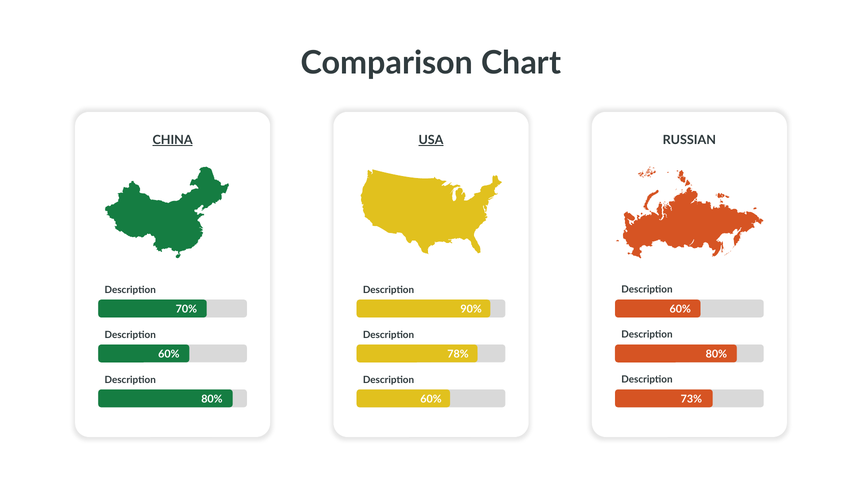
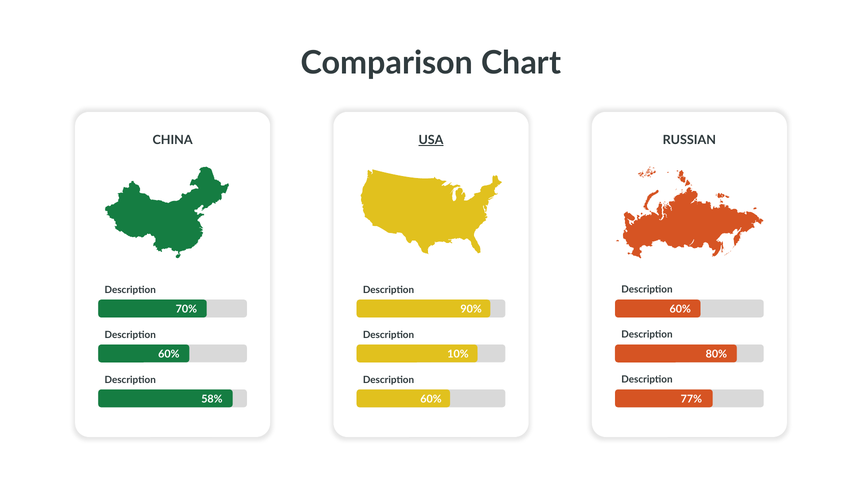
CHINA underline: present -> none
78%: 78% -> 10%
80% at (212, 399): 80% -> 58%
73%: 73% -> 77%
